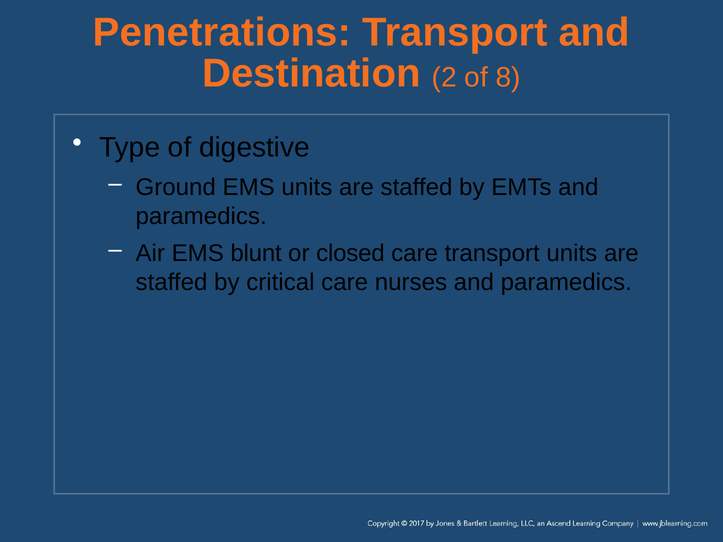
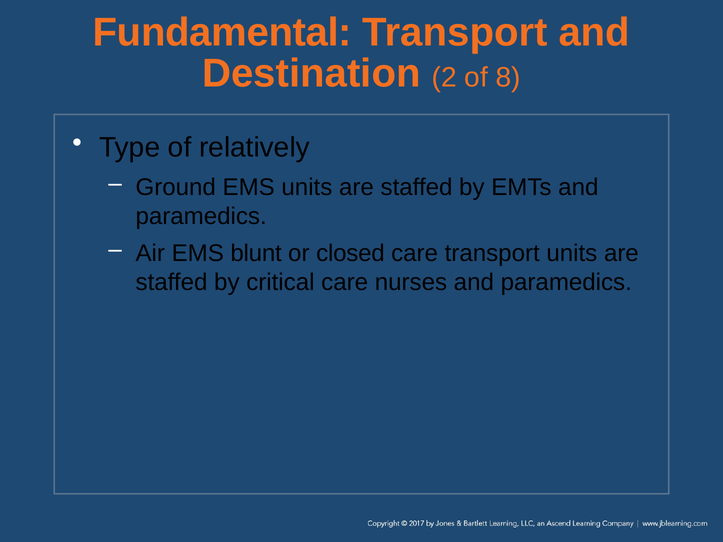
Penetrations: Penetrations -> Fundamental
digestive: digestive -> relatively
